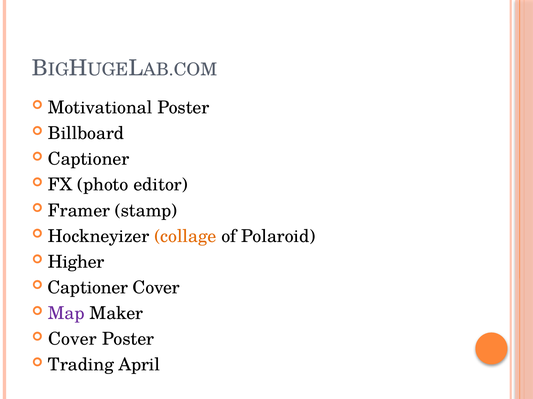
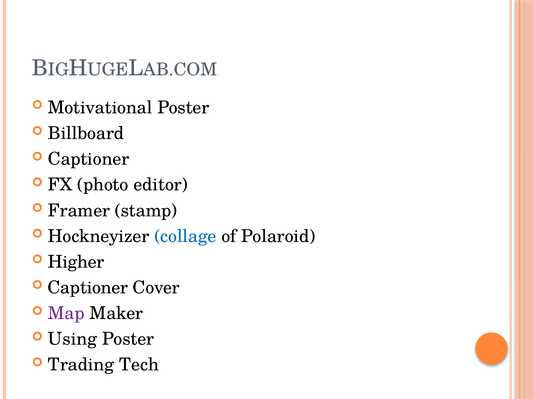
collage colour: orange -> blue
Cover at (72, 340): Cover -> Using
April: April -> Tech
